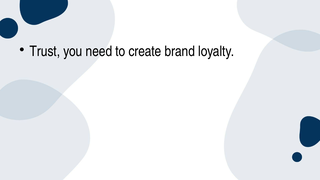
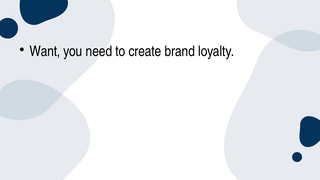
Trust: Trust -> Want
